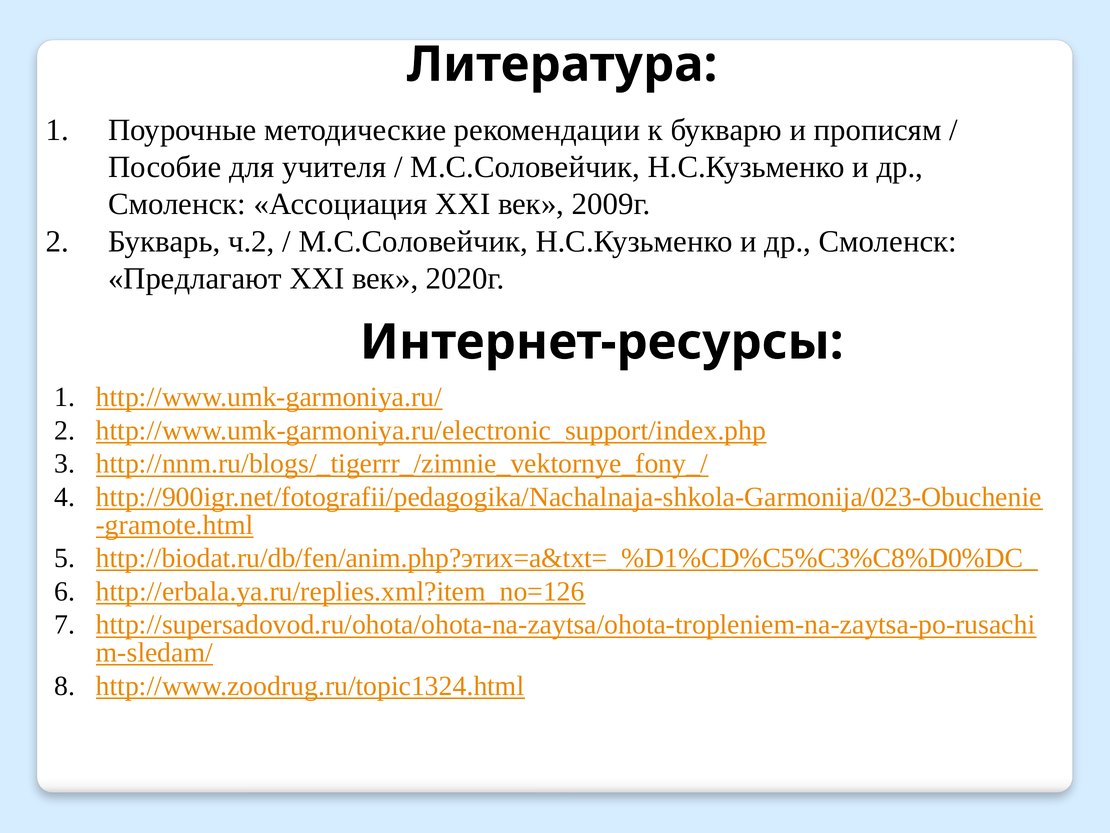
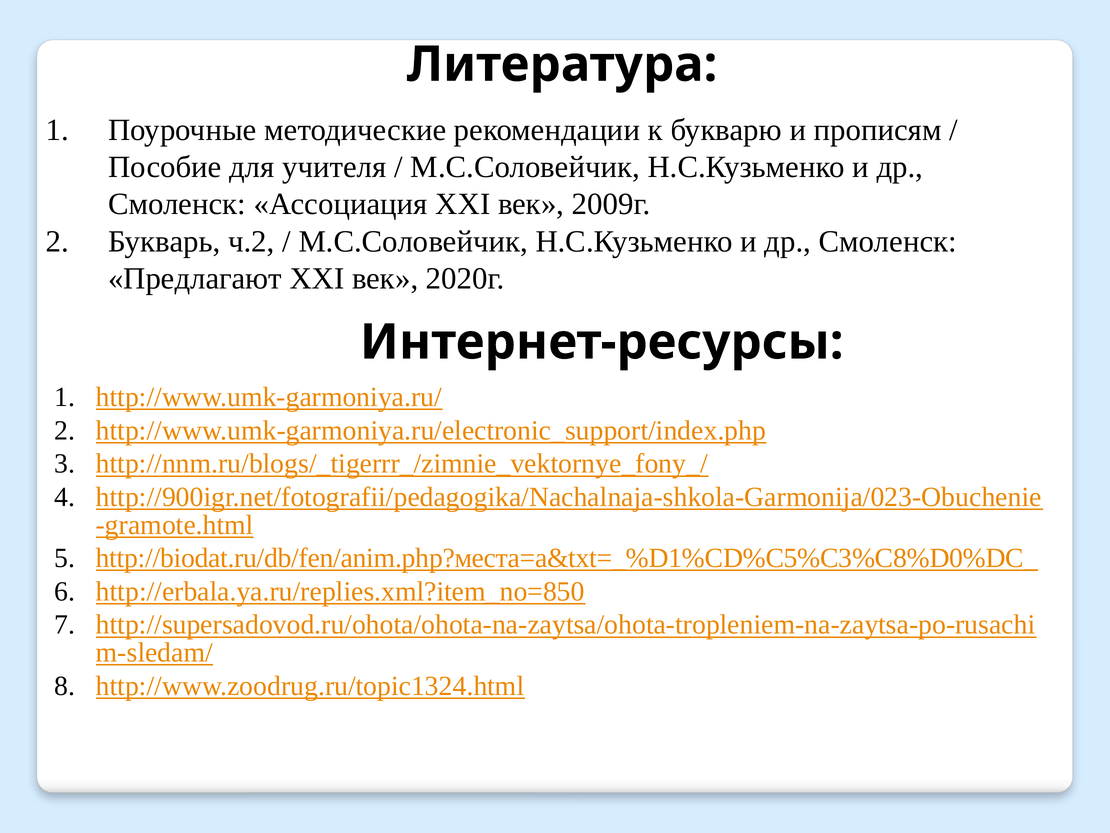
http://biodat.ru/db/fen/anim.php?этих=a&txt=_%D1%CD%C5%C3%C8%D0%DC_: http://biodat.ru/db/fen/anim.php?этих=a&txt=_%D1%CD%C5%C3%C8%D0%DC_ -> http://biodat.ru/db/fen/anim.php?места=a&txt=_%D1%CD%C5%C3%C8%D0%DC_
http://erbala.ya.ru/replies.xml?item_no=126: http://erbala.ya.ru/replies.xml?item_no=126 -> http://erbala.ya.ru/replies.xml?item_no=850
